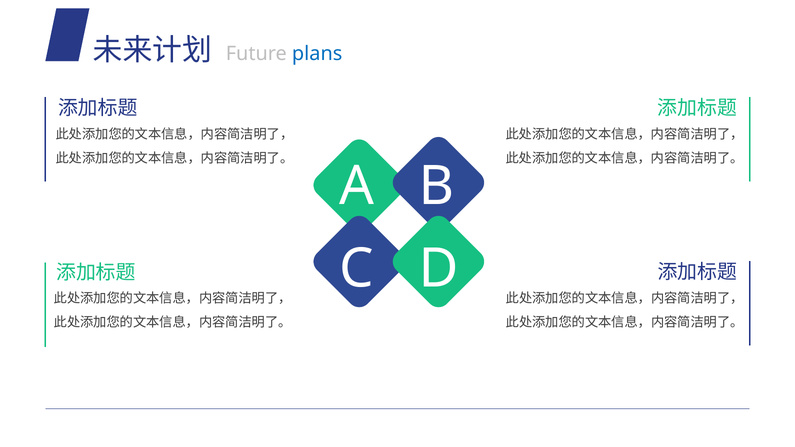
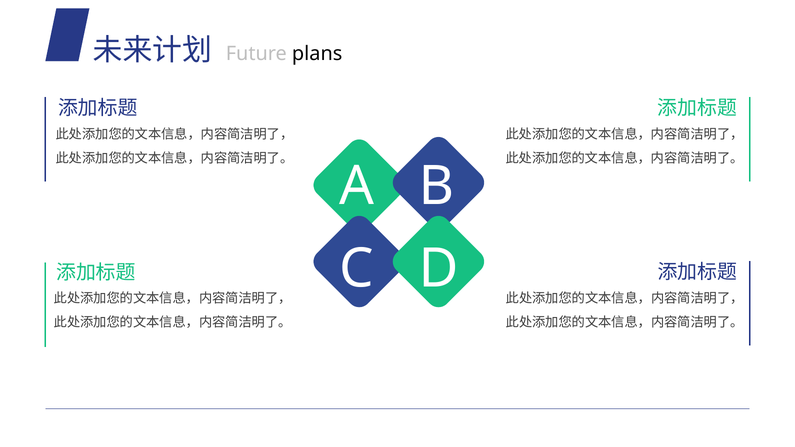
plans colour: blue -> black
